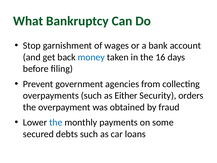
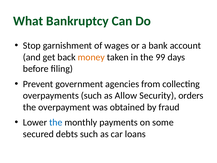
money colour: blue -> orange
16: 16 -> 99
Either: Either -> Allow
